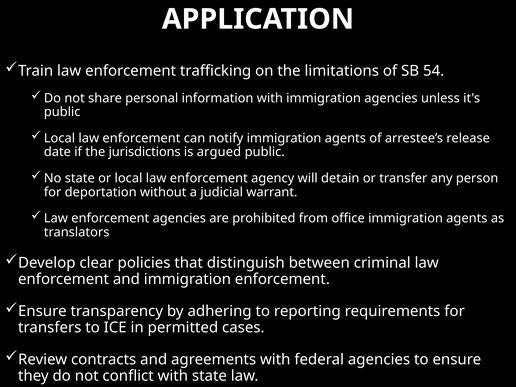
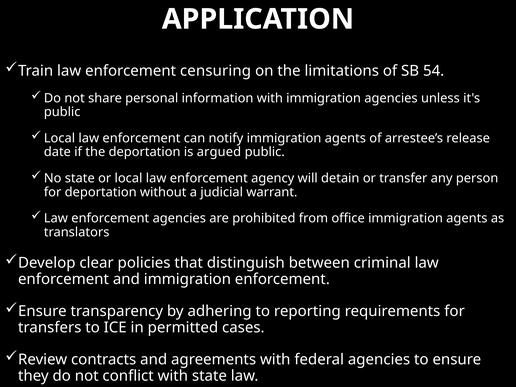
trafficking: trafficking -> censuring
the jurisdictions: jurisdictions -> deportation
